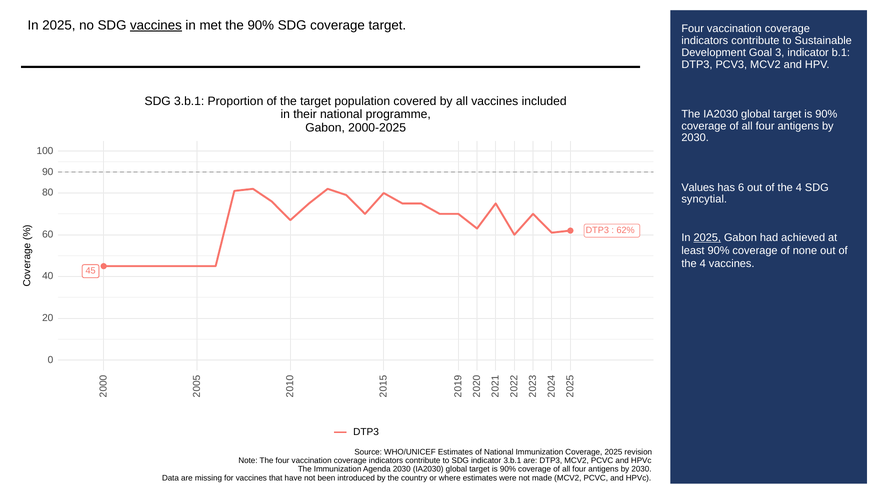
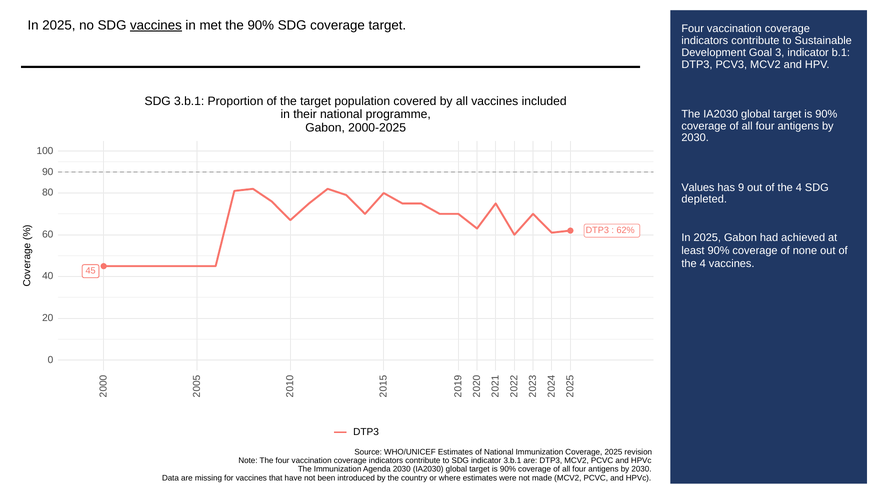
has 6: 6 -> 9
syncytial: syncytial -> depleted
2025 at (707, 237) underline: present -> none
